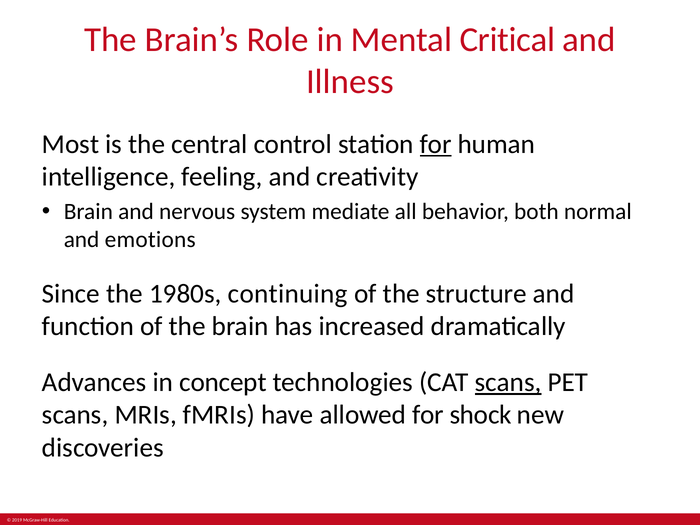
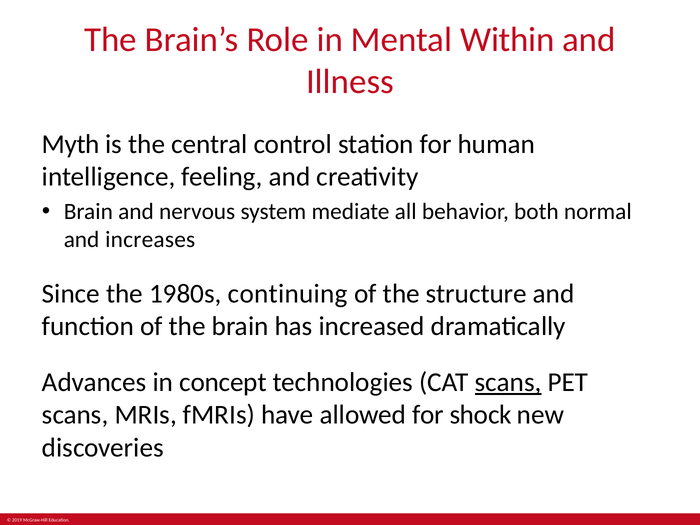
Critical: Critical -> Within
Most: Most -> Myth
for at (436, 144) underline: present -> none
emotions: emotions -> increases
